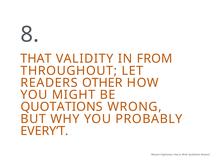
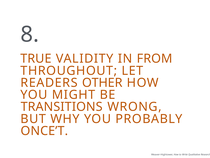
THAT: THAT -> TRUE
QUOTATIONS: QUOTATIONS -> TRANSITIONS
EVERY’T: EVERY’T -> ONCE’T
